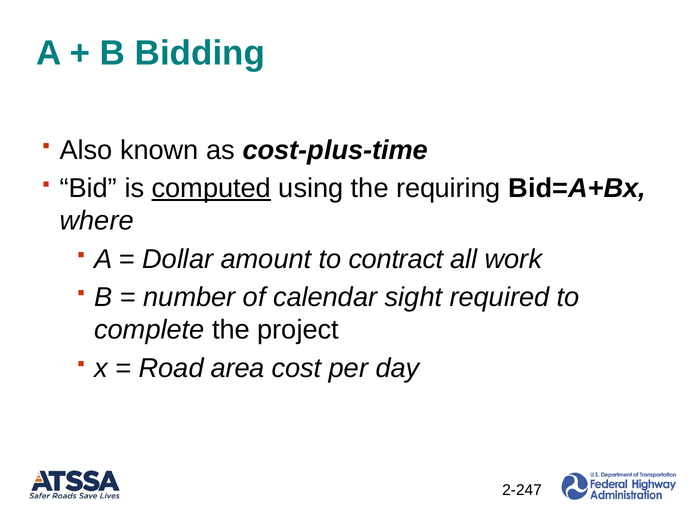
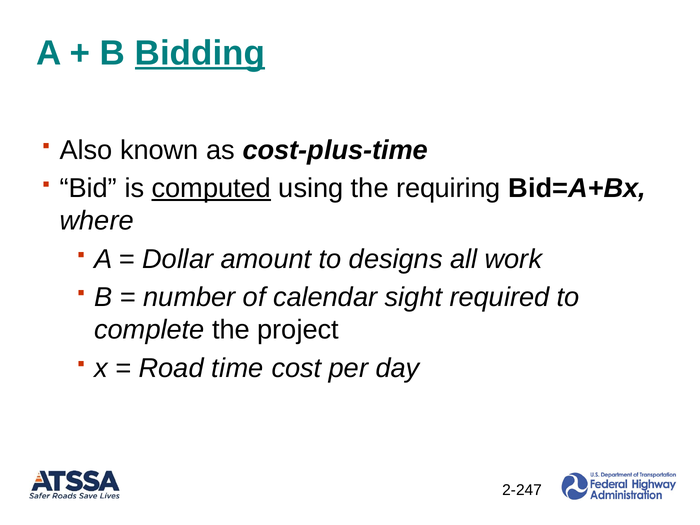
Bidding underline: none -> present
contract: contract -> designs
area: area -> time
